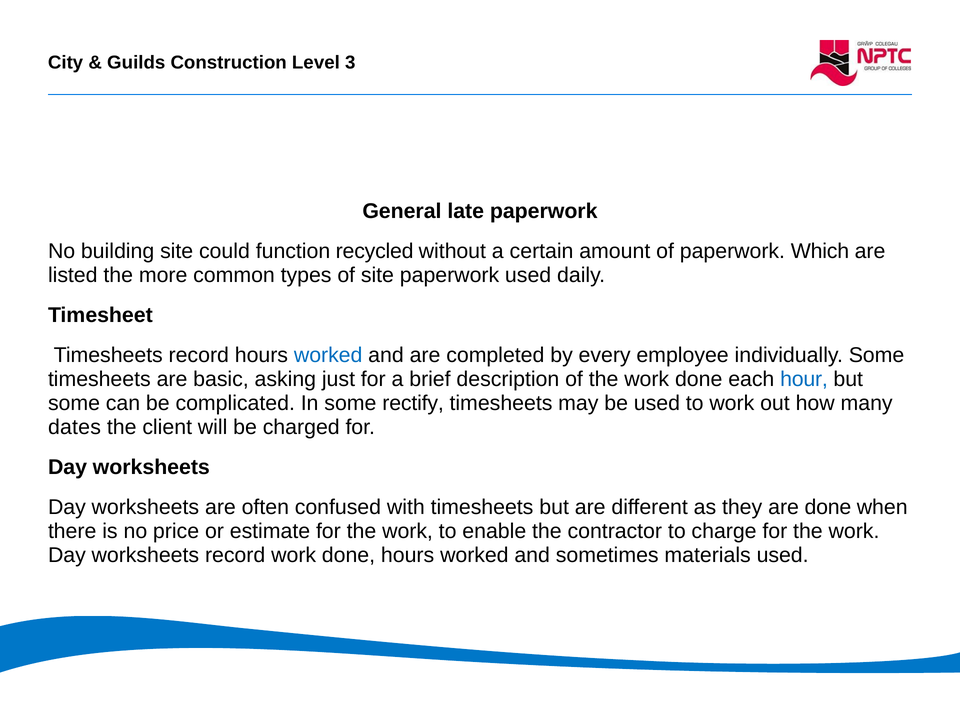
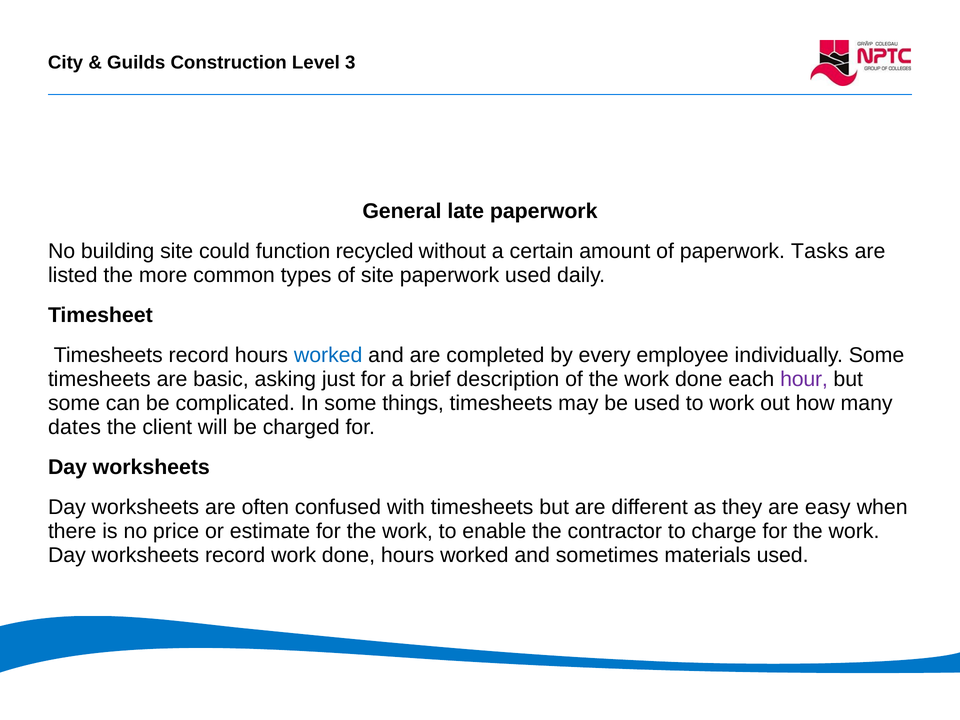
Which: Which -> Tasks
hour colour: blue -> purple
rectify: rectify -> things
are done: done -> easy
